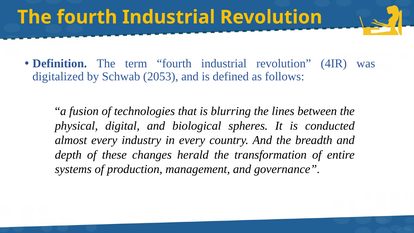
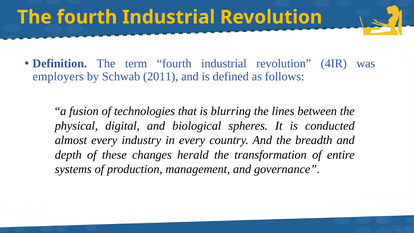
digitalized: digitalized -> employers
2053: 2053 -> 2011
